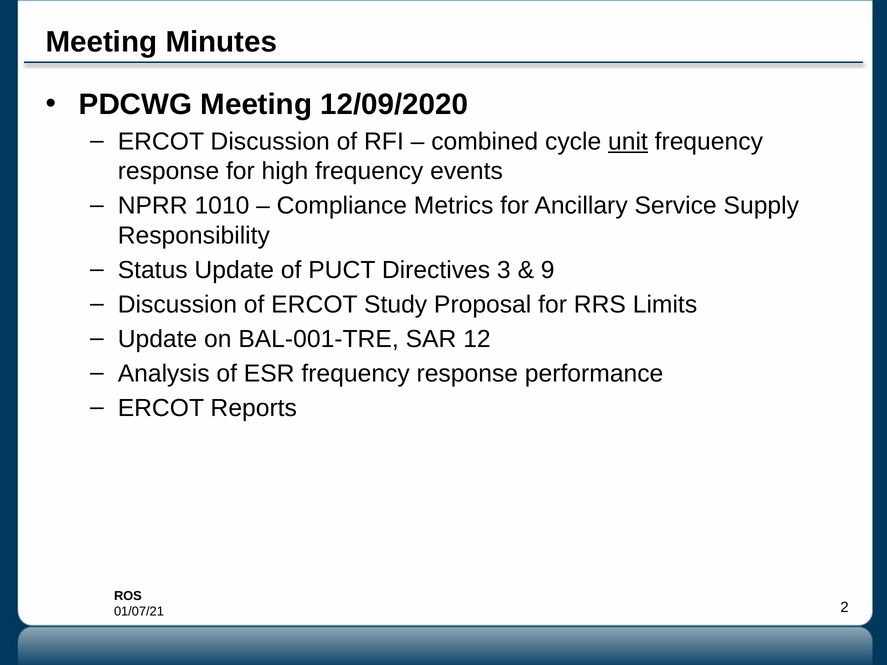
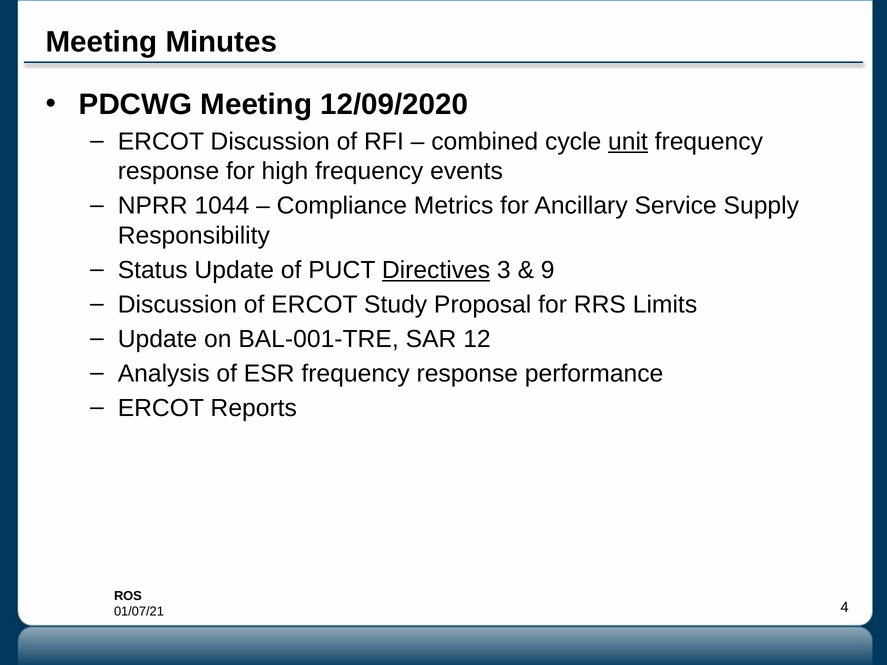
1010: 1010 -> 1044
Directives underline: none -> present
2: 2 -> 4
